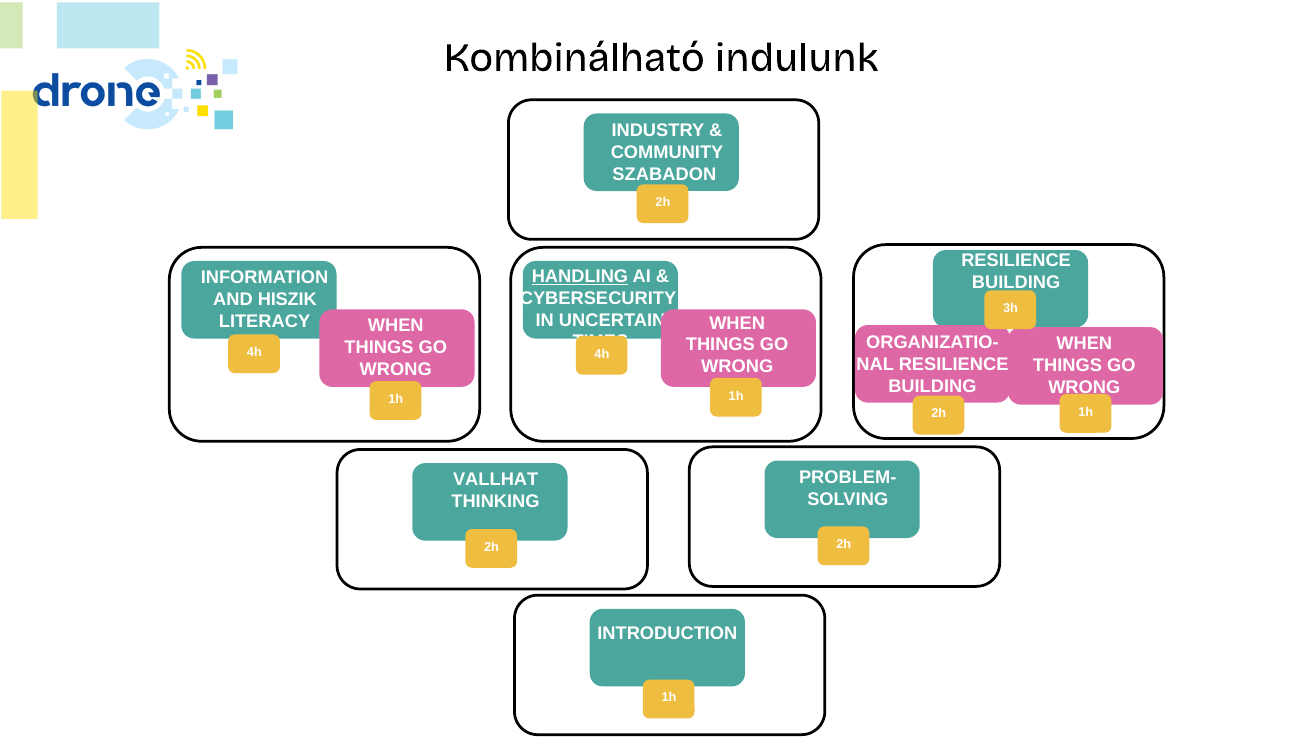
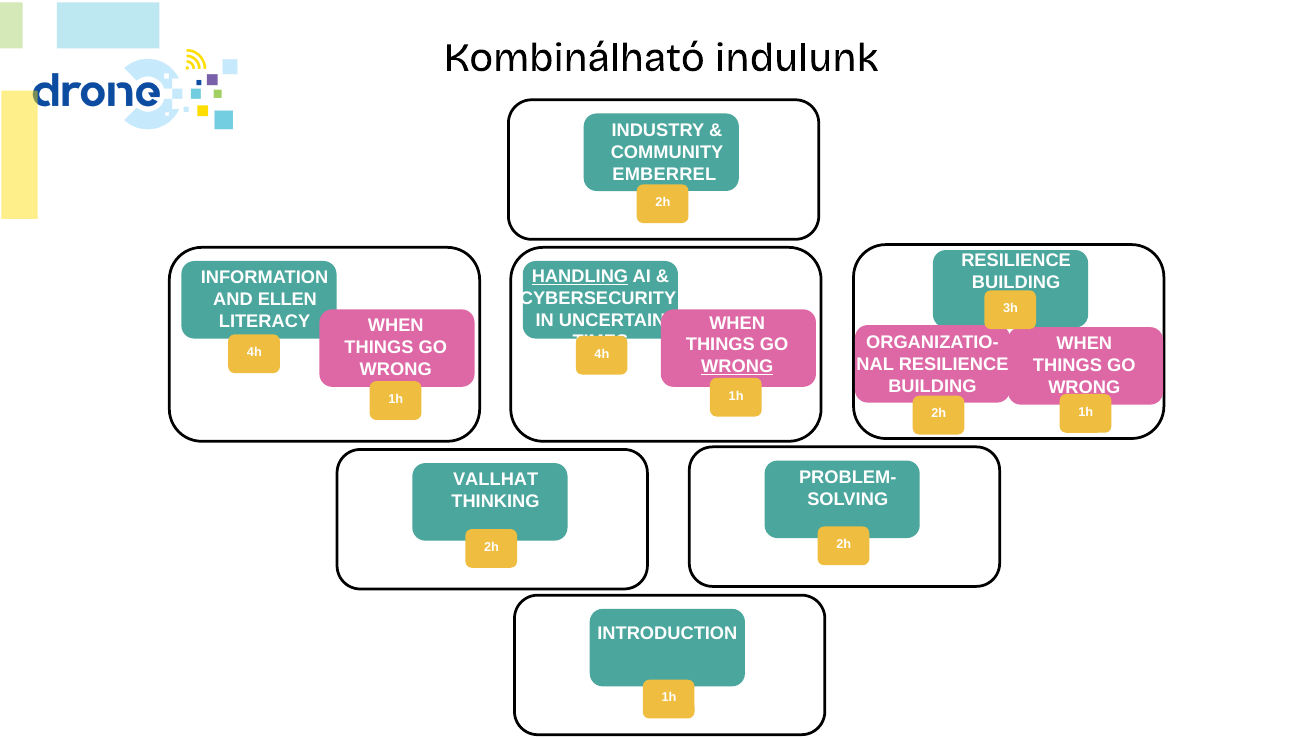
SZABADON: SZABADON -> EMBERREL
HISZIK: HISZIK -> ELLEN
WRONG at (737, 367) underline: none -> present
